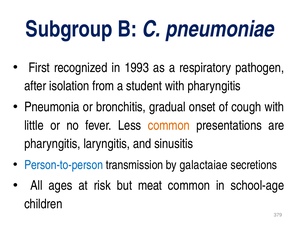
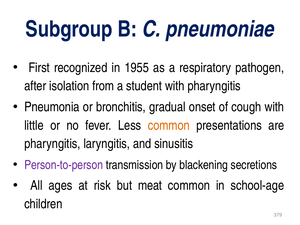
1993: 1993 -> 1955
Person-to-person colour: blue -> purple
galactaiae: galactaiae -> blackening
